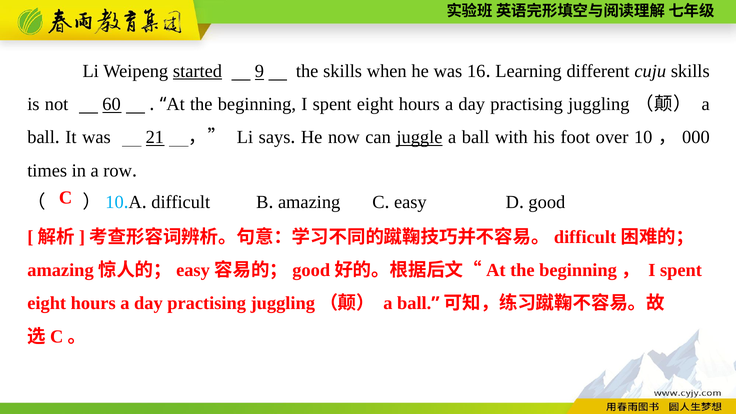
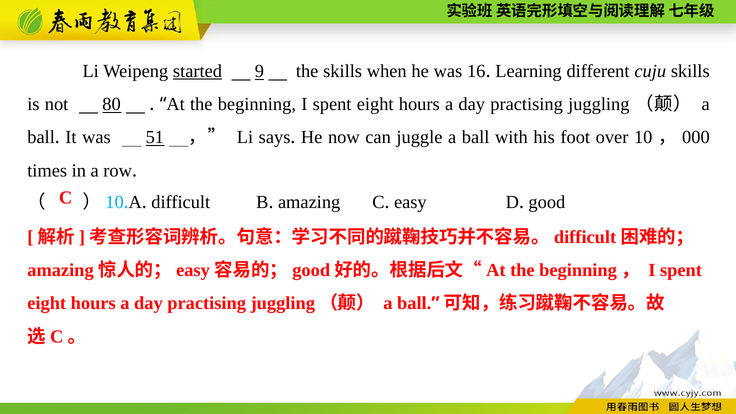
60: 60 -> 80
21: 21 -> 51
juggle underline: present -> none
